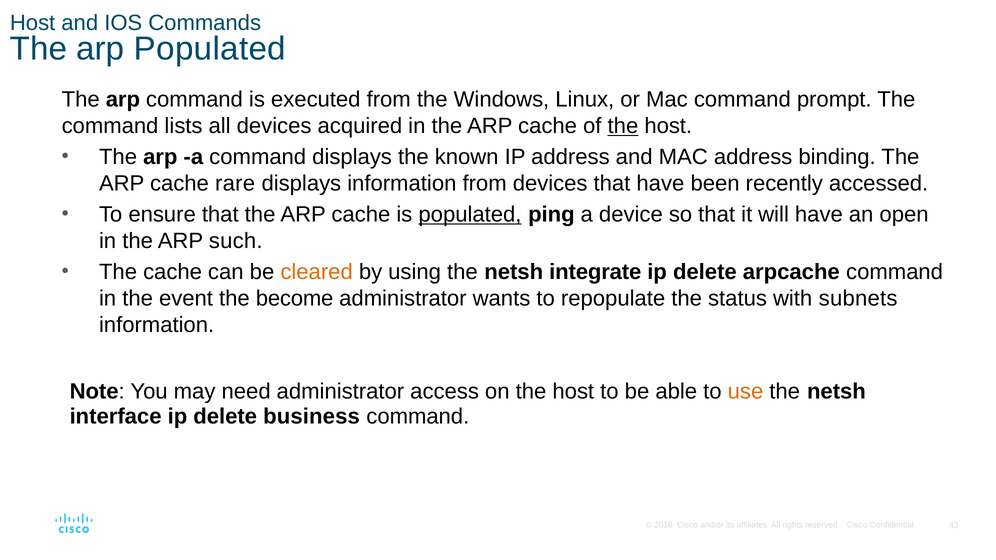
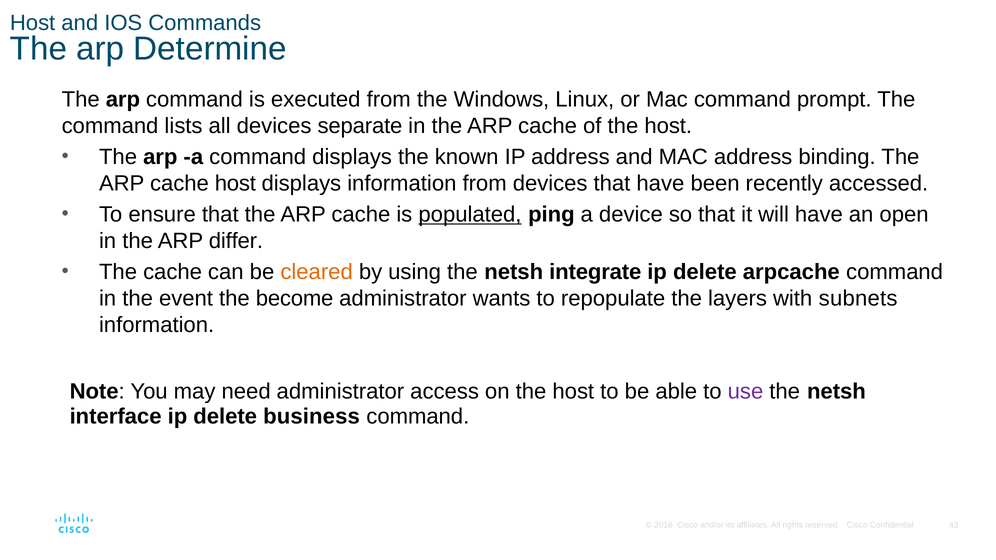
arp Populated: Populated -> Determine
acquired: acquired -> separate
the at (623, 126) underline: present -> none
cache rare: rare -> host
such: such -> differ
status: status -> layers
use colour: orange -> purple
